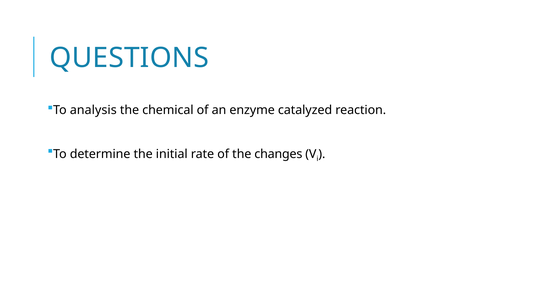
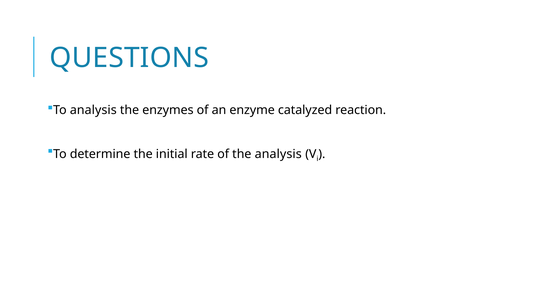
chemical: chemical -> enzymes
the changes: changes -> analysis
